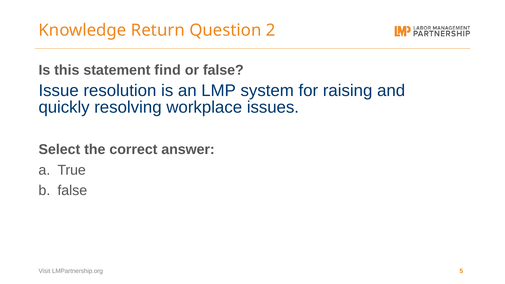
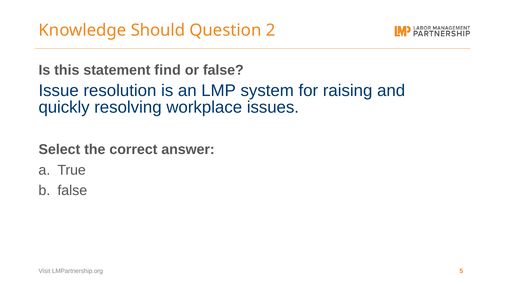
Return: Return -> Should
